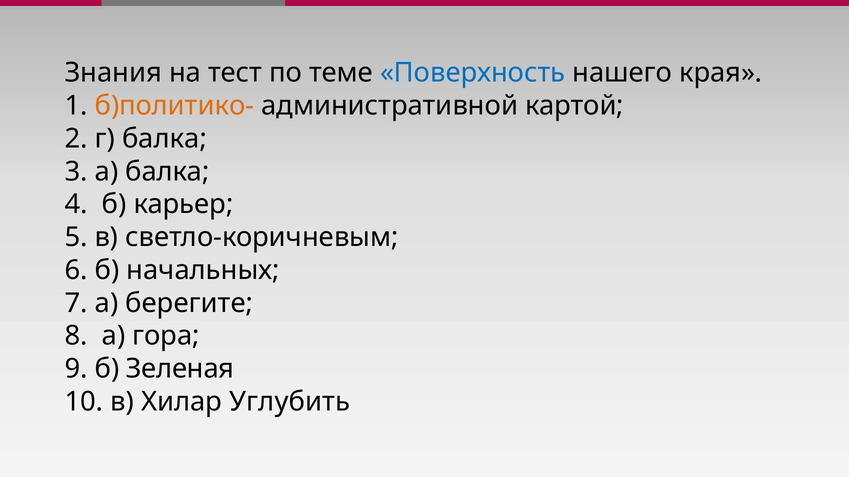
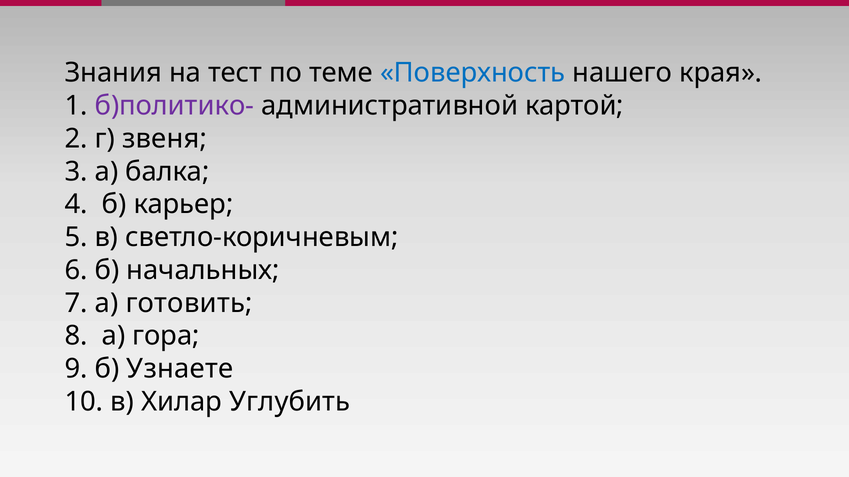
б)политико- colour: orange -> purple
г балка: балка -> звеня
берегите: берегите -> готовить
Зеленая: Зеленая -> Узнаете
